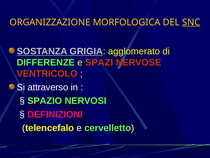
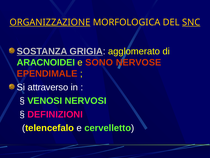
ORGANIZZAZIONE underline: none -> present
DIFFERENZE: DIFFERENZE -> ARACNOIDEI
SPAZI: SPAZI -> SONO
VENTRICOLO: VENTRICOLO -> EPENDIMALE
SPAZIO: SPAZIO -> VENOSI
